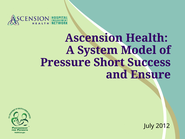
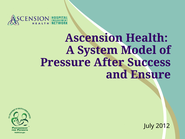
Short: Short -> After
